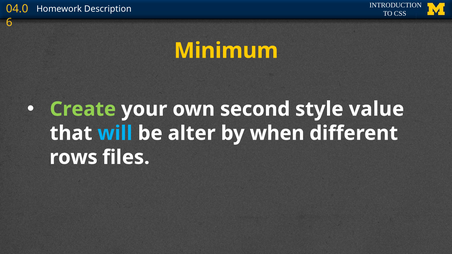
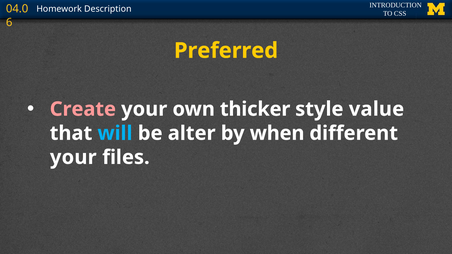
Minimum: Minimum -> Preferred
Create colour: light green -> pink
second: second -> thicker
rows at (73, 157): rows -> your
